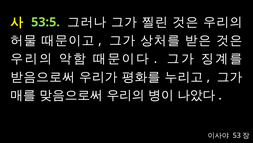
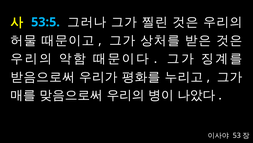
53:5 colour: light green -> light blue
